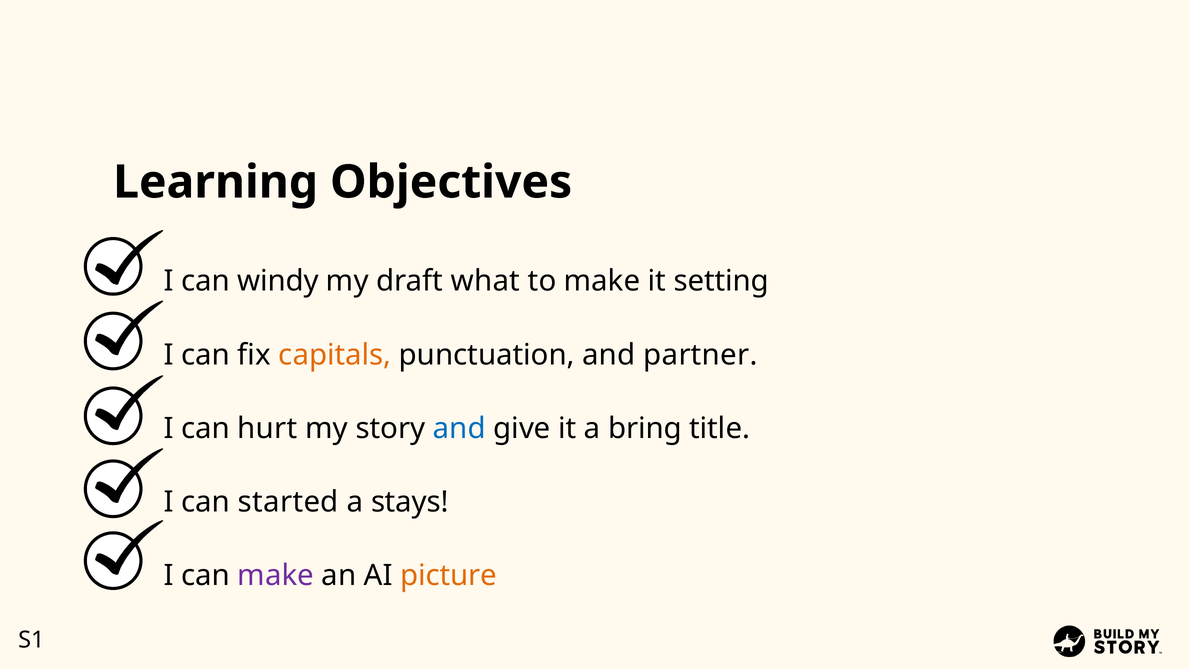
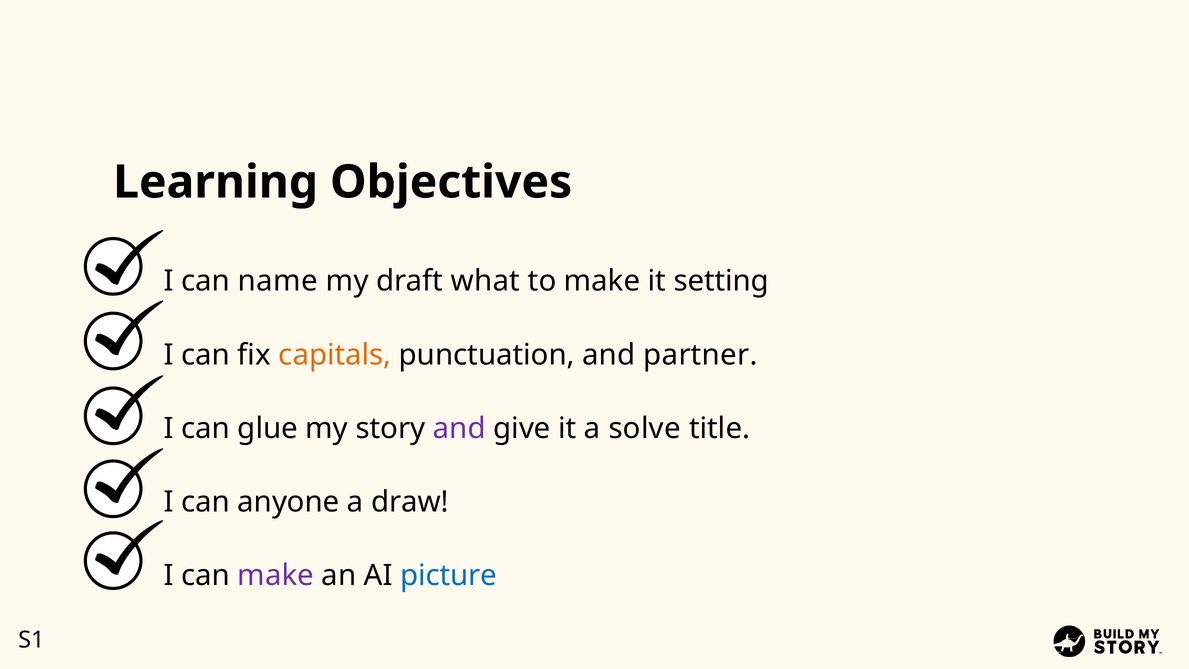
windy: windy -> name
hurt: hurt -> glue
and at (459, 428) colour: blue -> purple
bring: bring -> solve
started: started -> anyone
stays: stays -> draw
picture colour: orange -> blue
